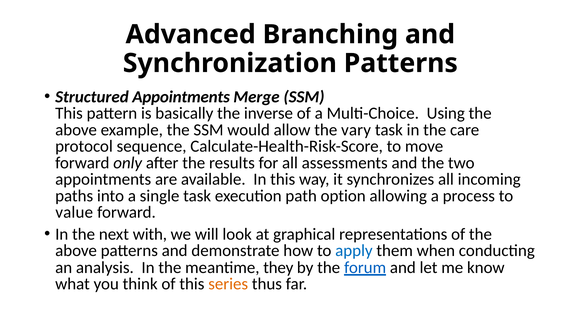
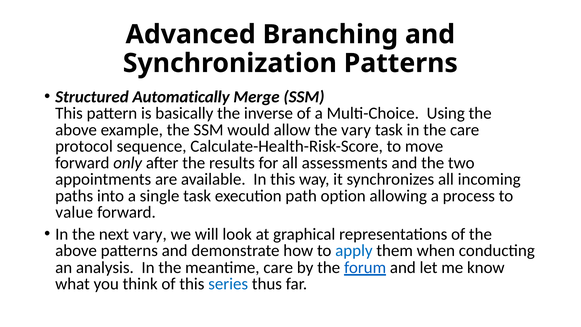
Structured Appointments: Appointments -> Automatically
next with: with -> vary
meantime they: they -> care
series colour: orange -> blue
